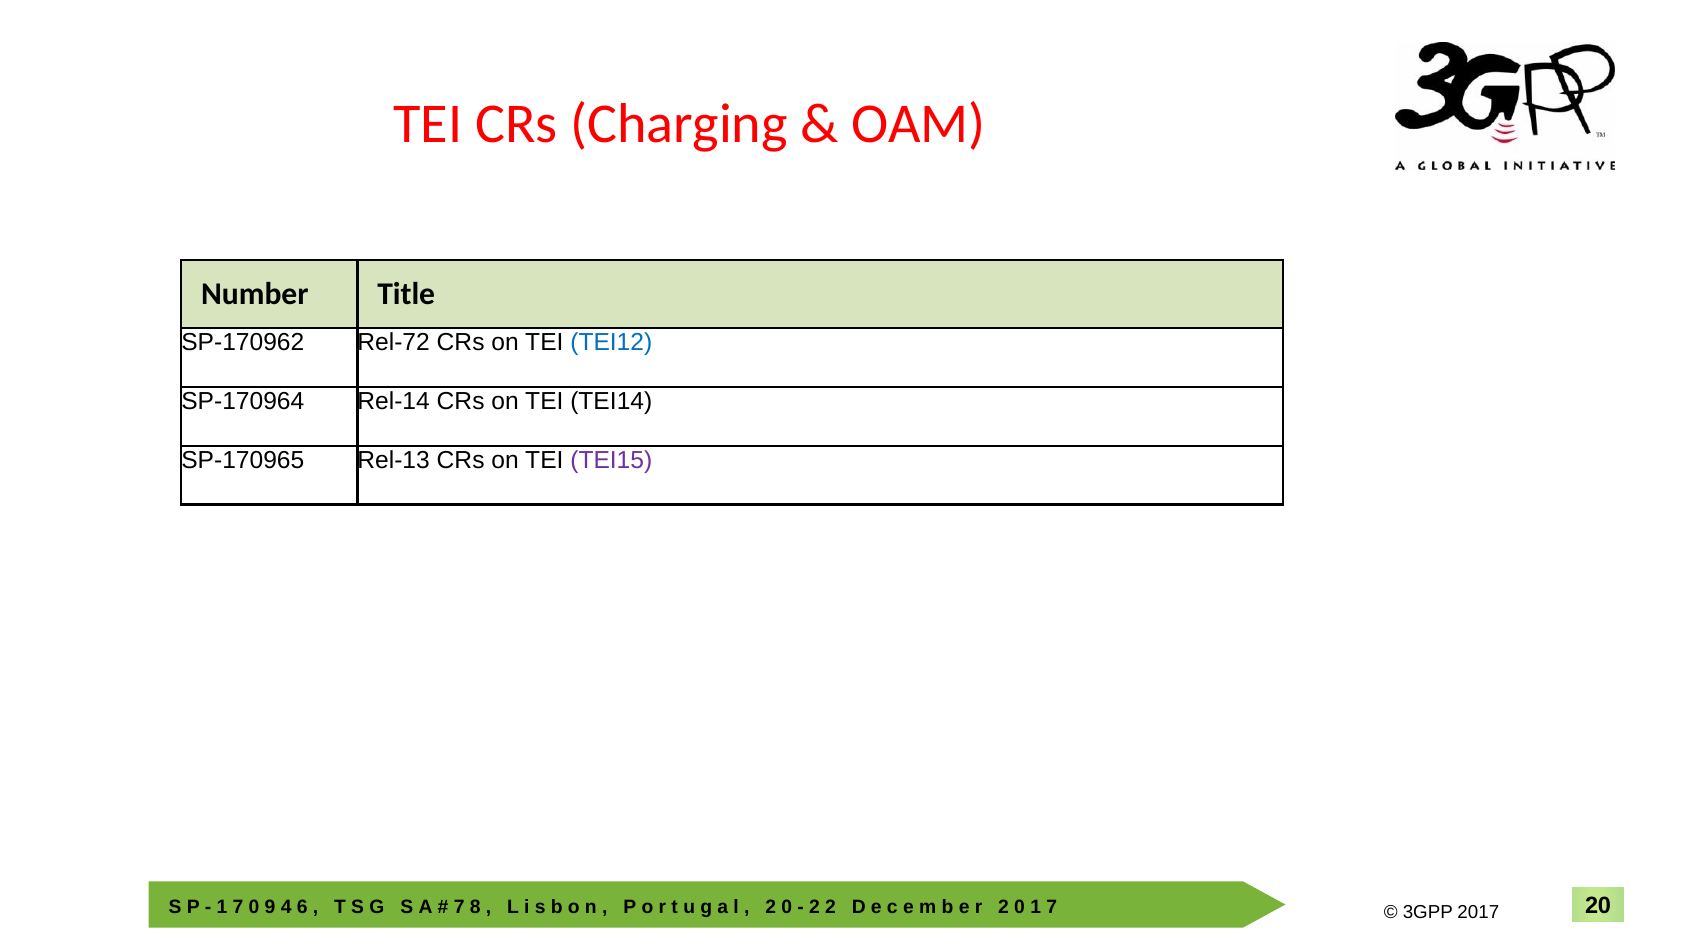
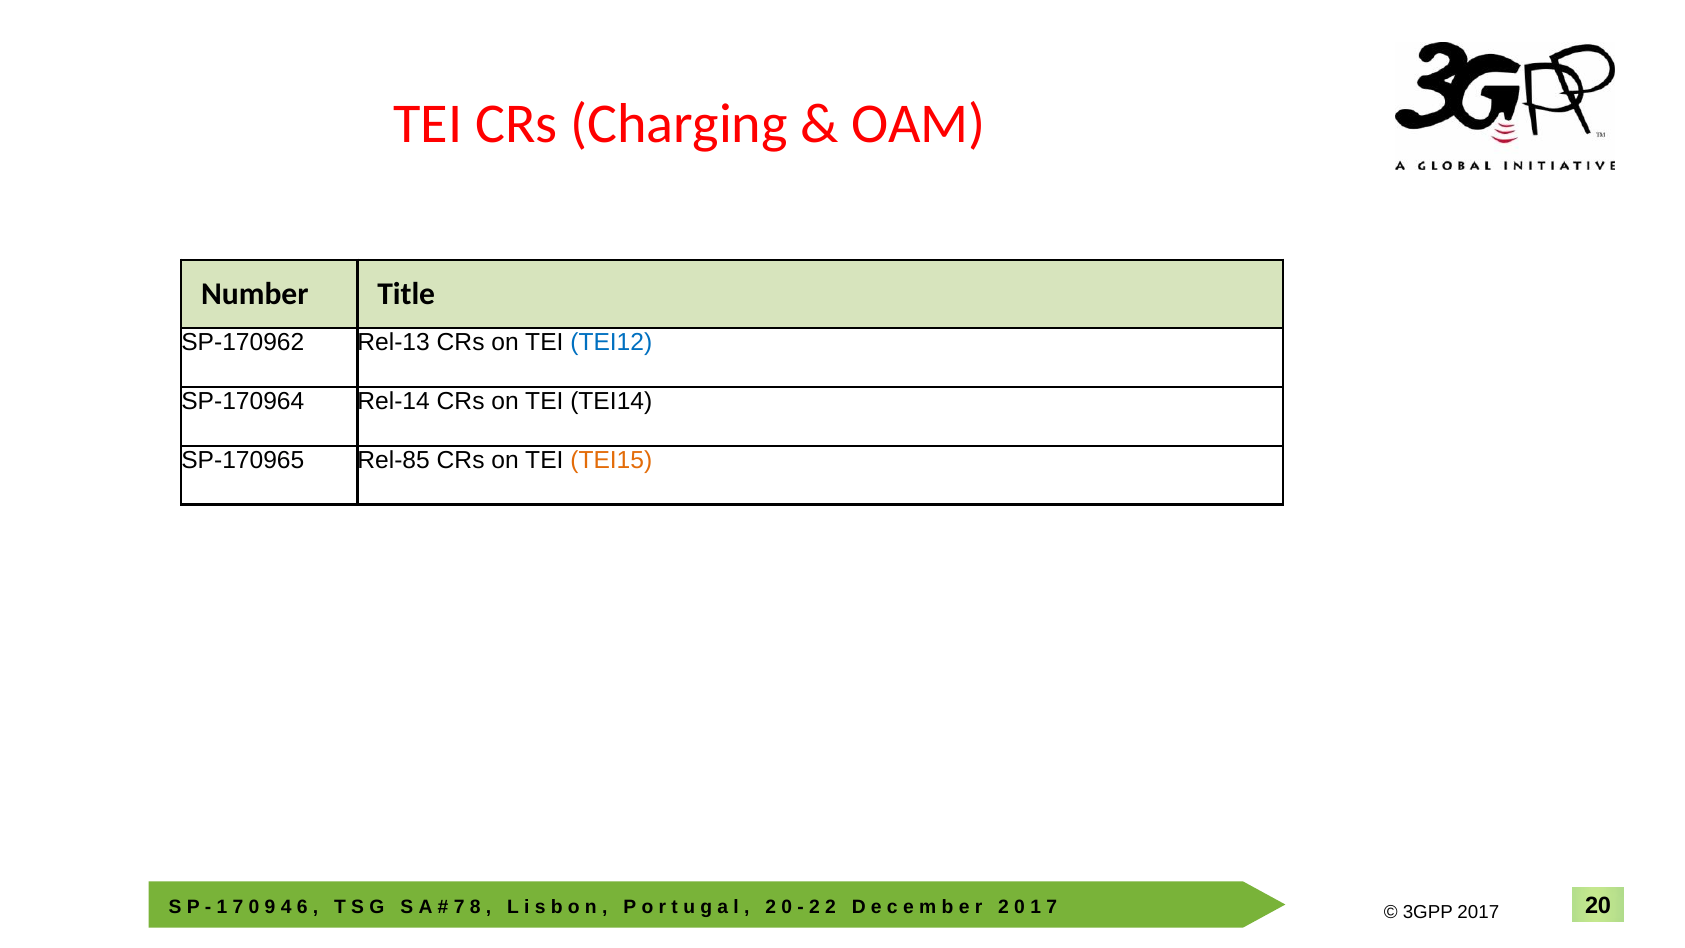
Rel-72: Rel-72 -> Rel-13
Rel-13: Rel-13 -> Rel-85
TEI15 colour: purple -> orange
